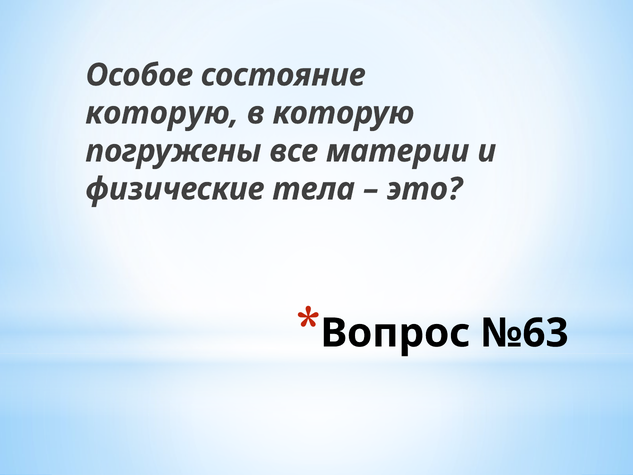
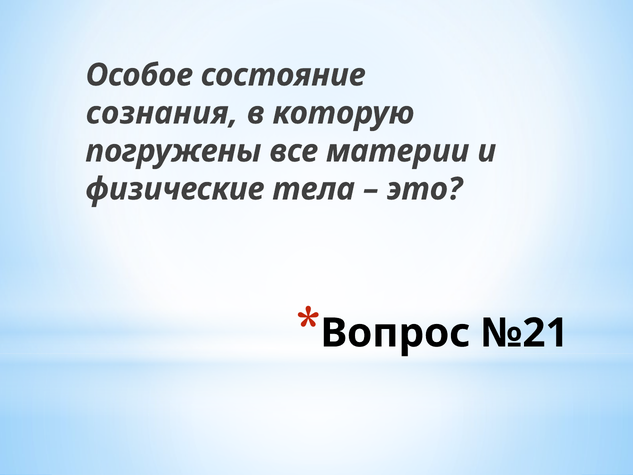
которую at (162, 113): которую -> сознания
№63: №63 -> №21
